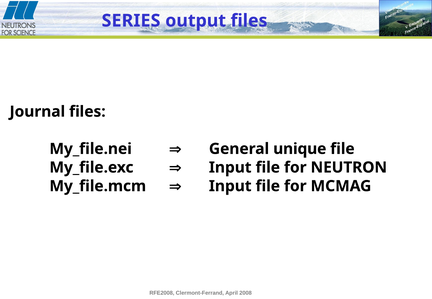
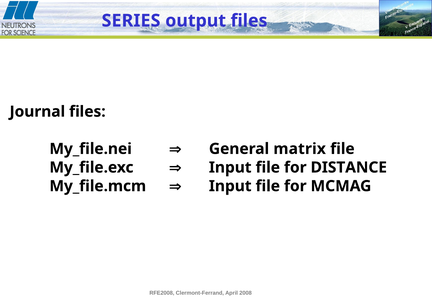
unique: unique -> matrix
NEUTRON: NEUTRON -> DISTANCE
